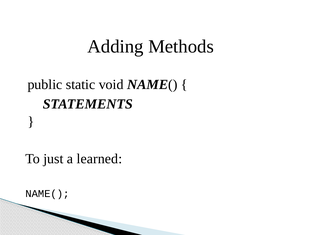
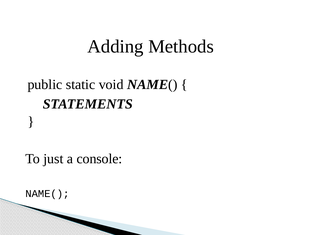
learned: learned -> console
